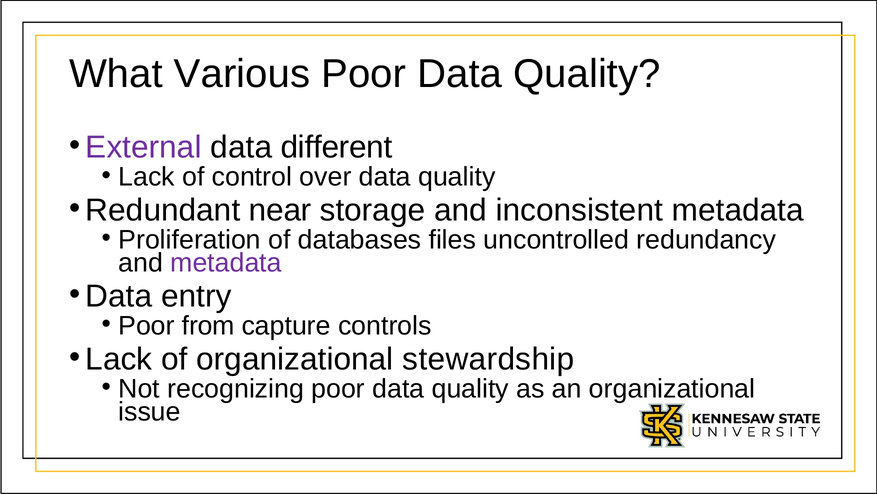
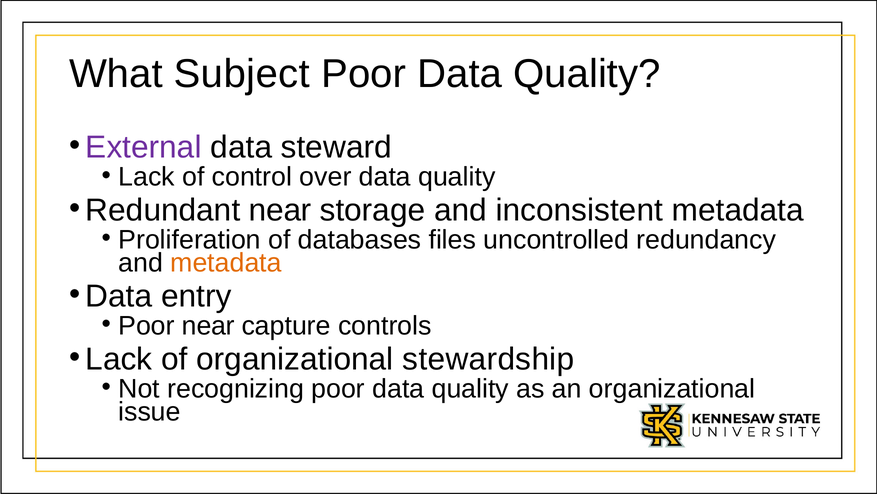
Various: Various -> Subject
different: different -> steward
metadata at (226, 263) colour: purple -> orange
Poor from: from -> near
